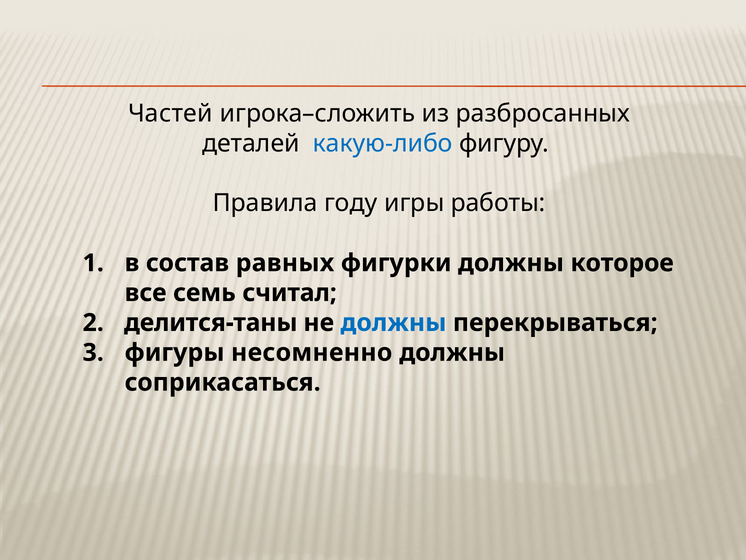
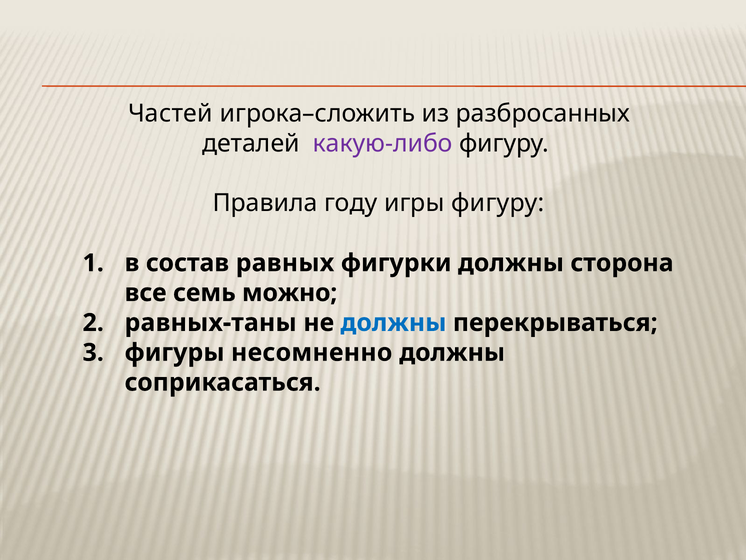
какую-либо colour: blue -> purple
игры работы: работы -> фигуру
которое: которое -> сторона
считал: считал -> можно
делится-таны: делится-таны -> равных-таны
